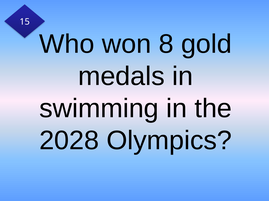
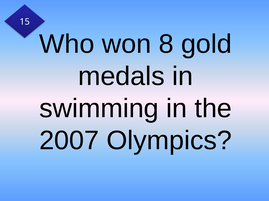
2028: 2028 -> 2007
